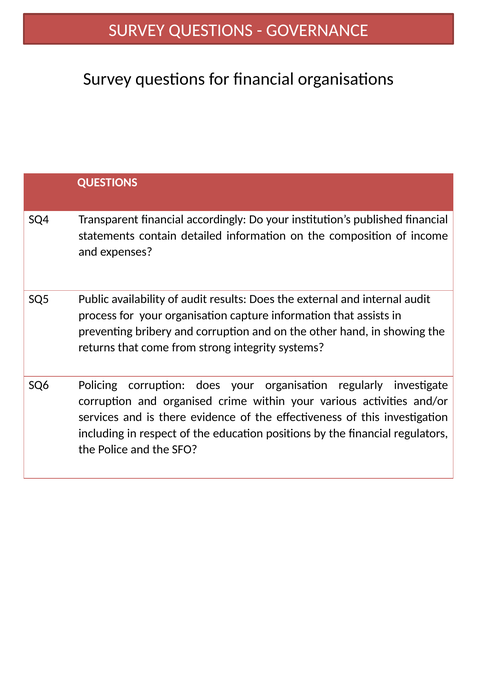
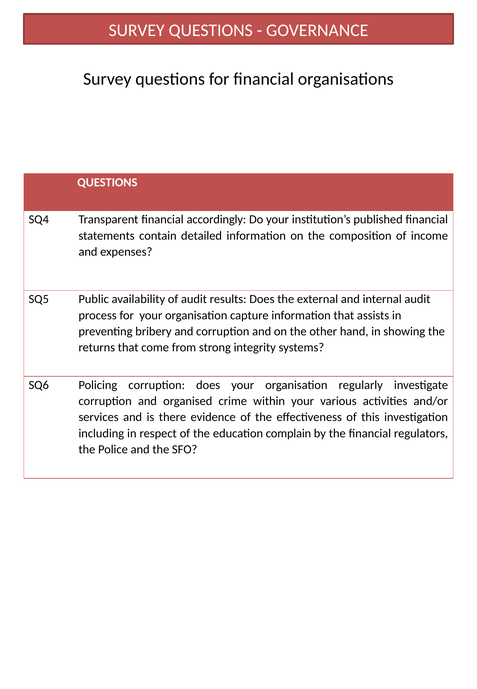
positions: positions -> complain
